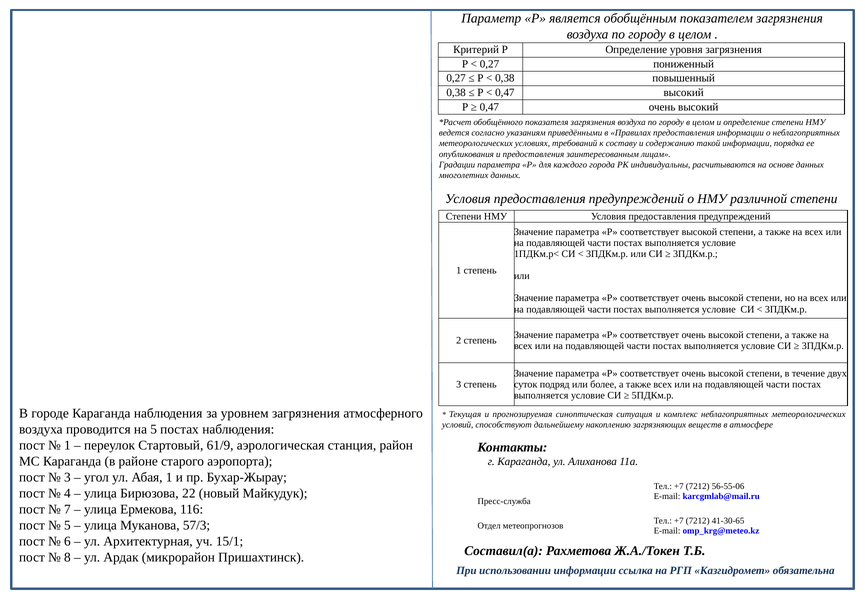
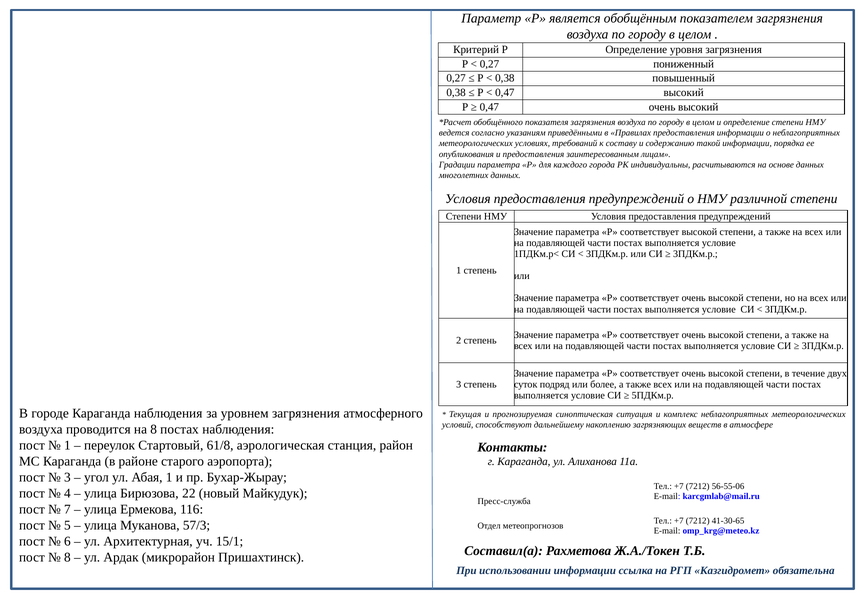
на 5: 5 -> 8
61/9: 61/9 -> 61/8
